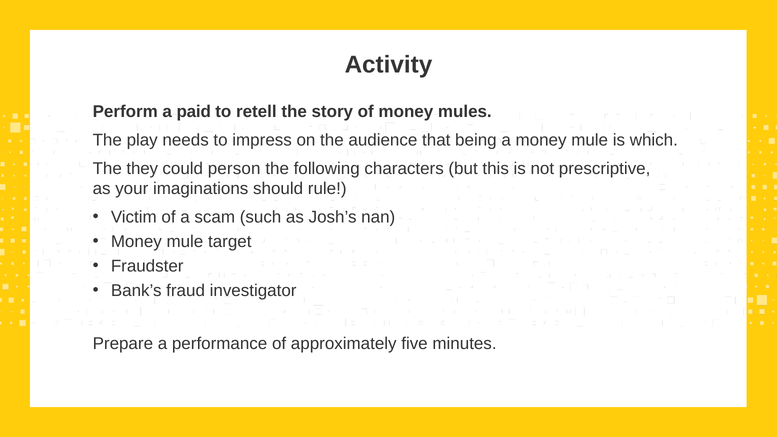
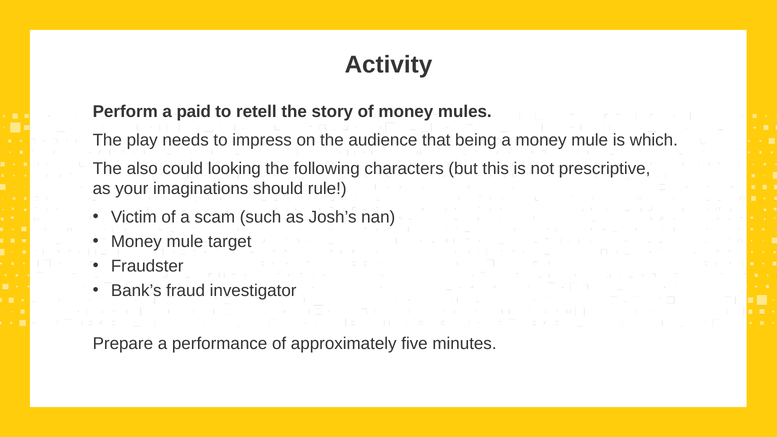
they: they -> also
person: person -> looking
